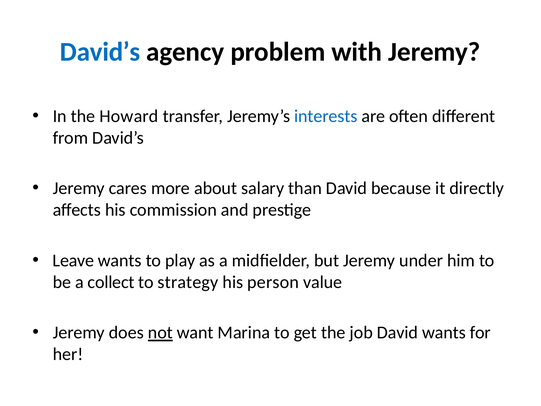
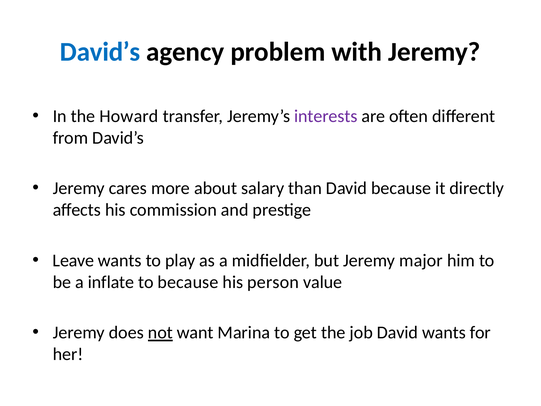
interests colour: blue -> purple
under: under -> major
collect: collect -> inflate
to strategy: strategy -> because
